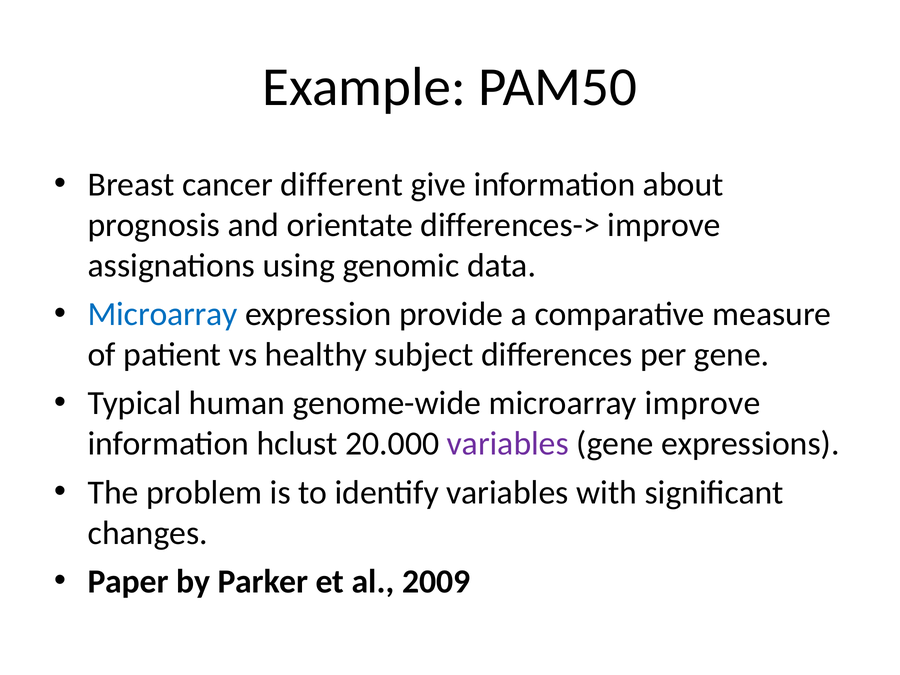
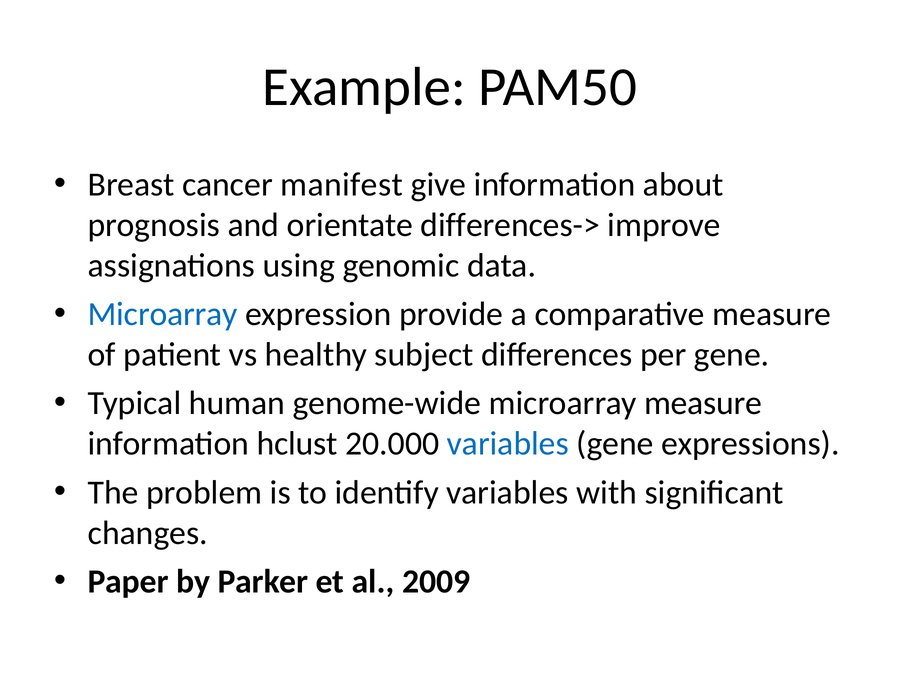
different: different -> manifest
microarray improve: improve -> measure
variables at (508, 444) colour: purple -> blue
